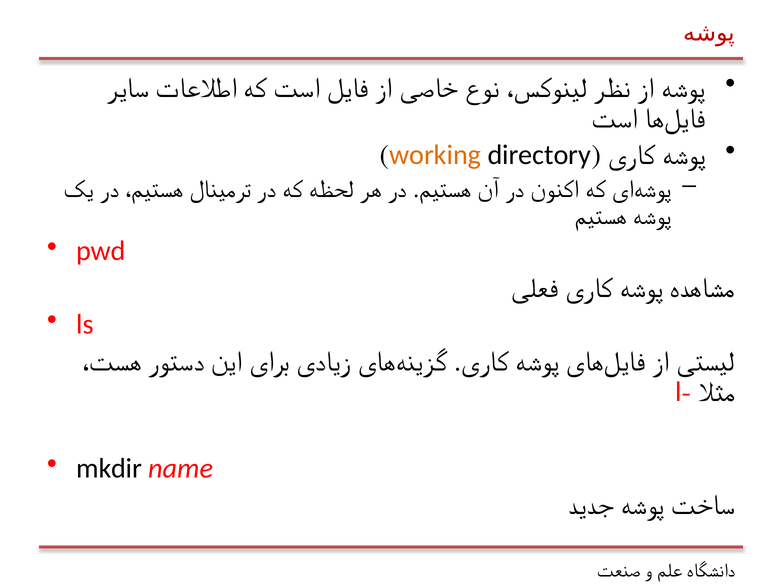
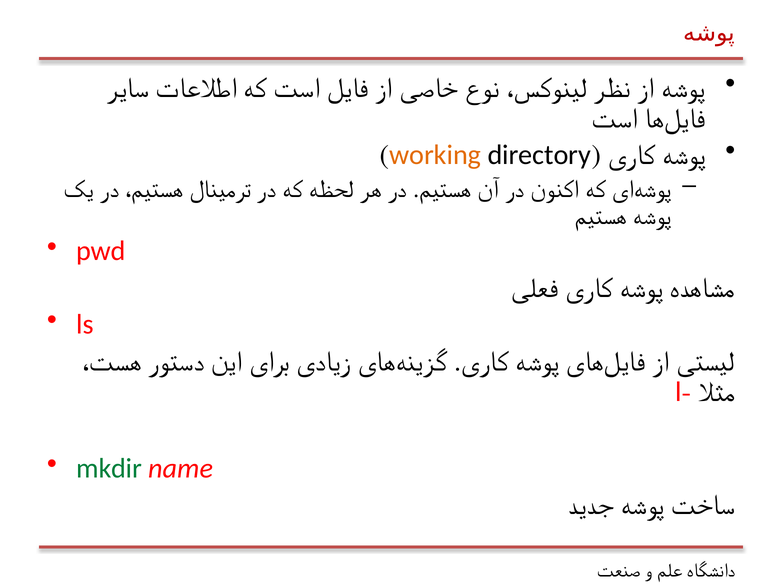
mkdir colour: black -> green
